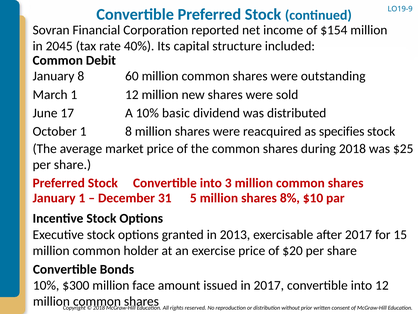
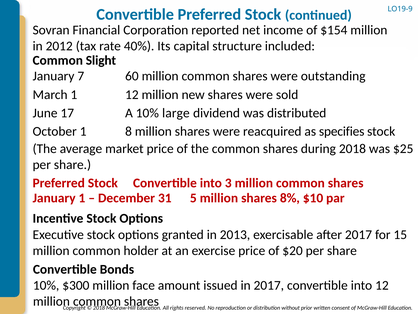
2045: 2045 -> 2012
Debit: Debit -> Slight
January 8: 8 -> 7
basic: basic -> large
